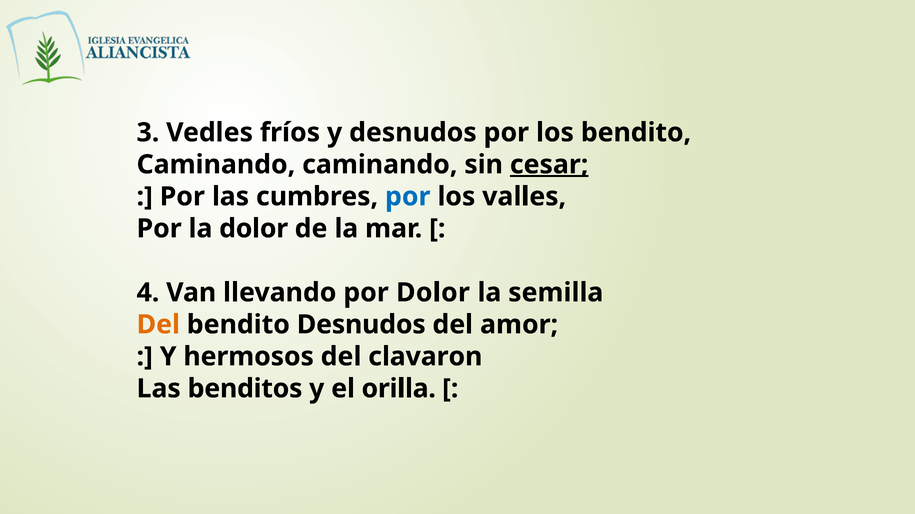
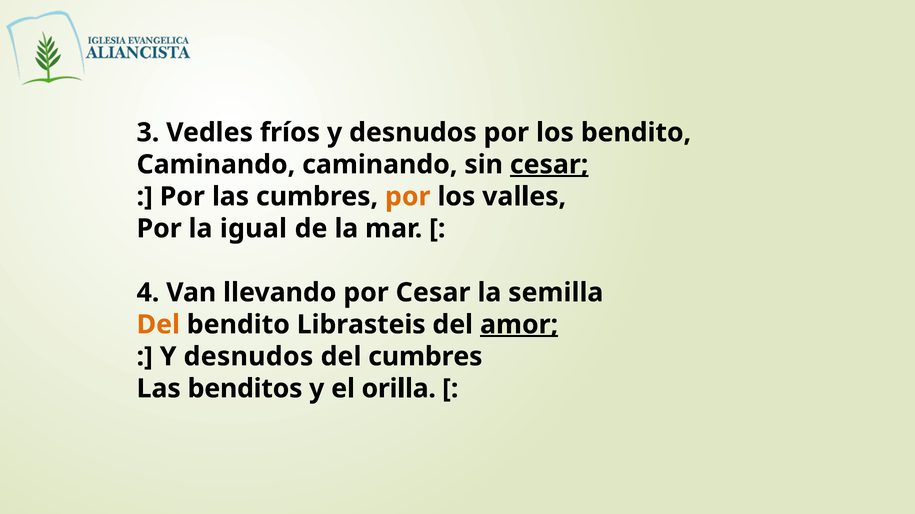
por at (408, 197) colour: blue -> orange
la dolor: dolor -> igual
por Dolor: Dolor -> Cesar
bendito Desnudos: Desnudos -> Librasteis
amor underline: none -> present
hermosos at (249, 357): hermosos -> desnudos
del clavaron: clavaron -> cumbres
